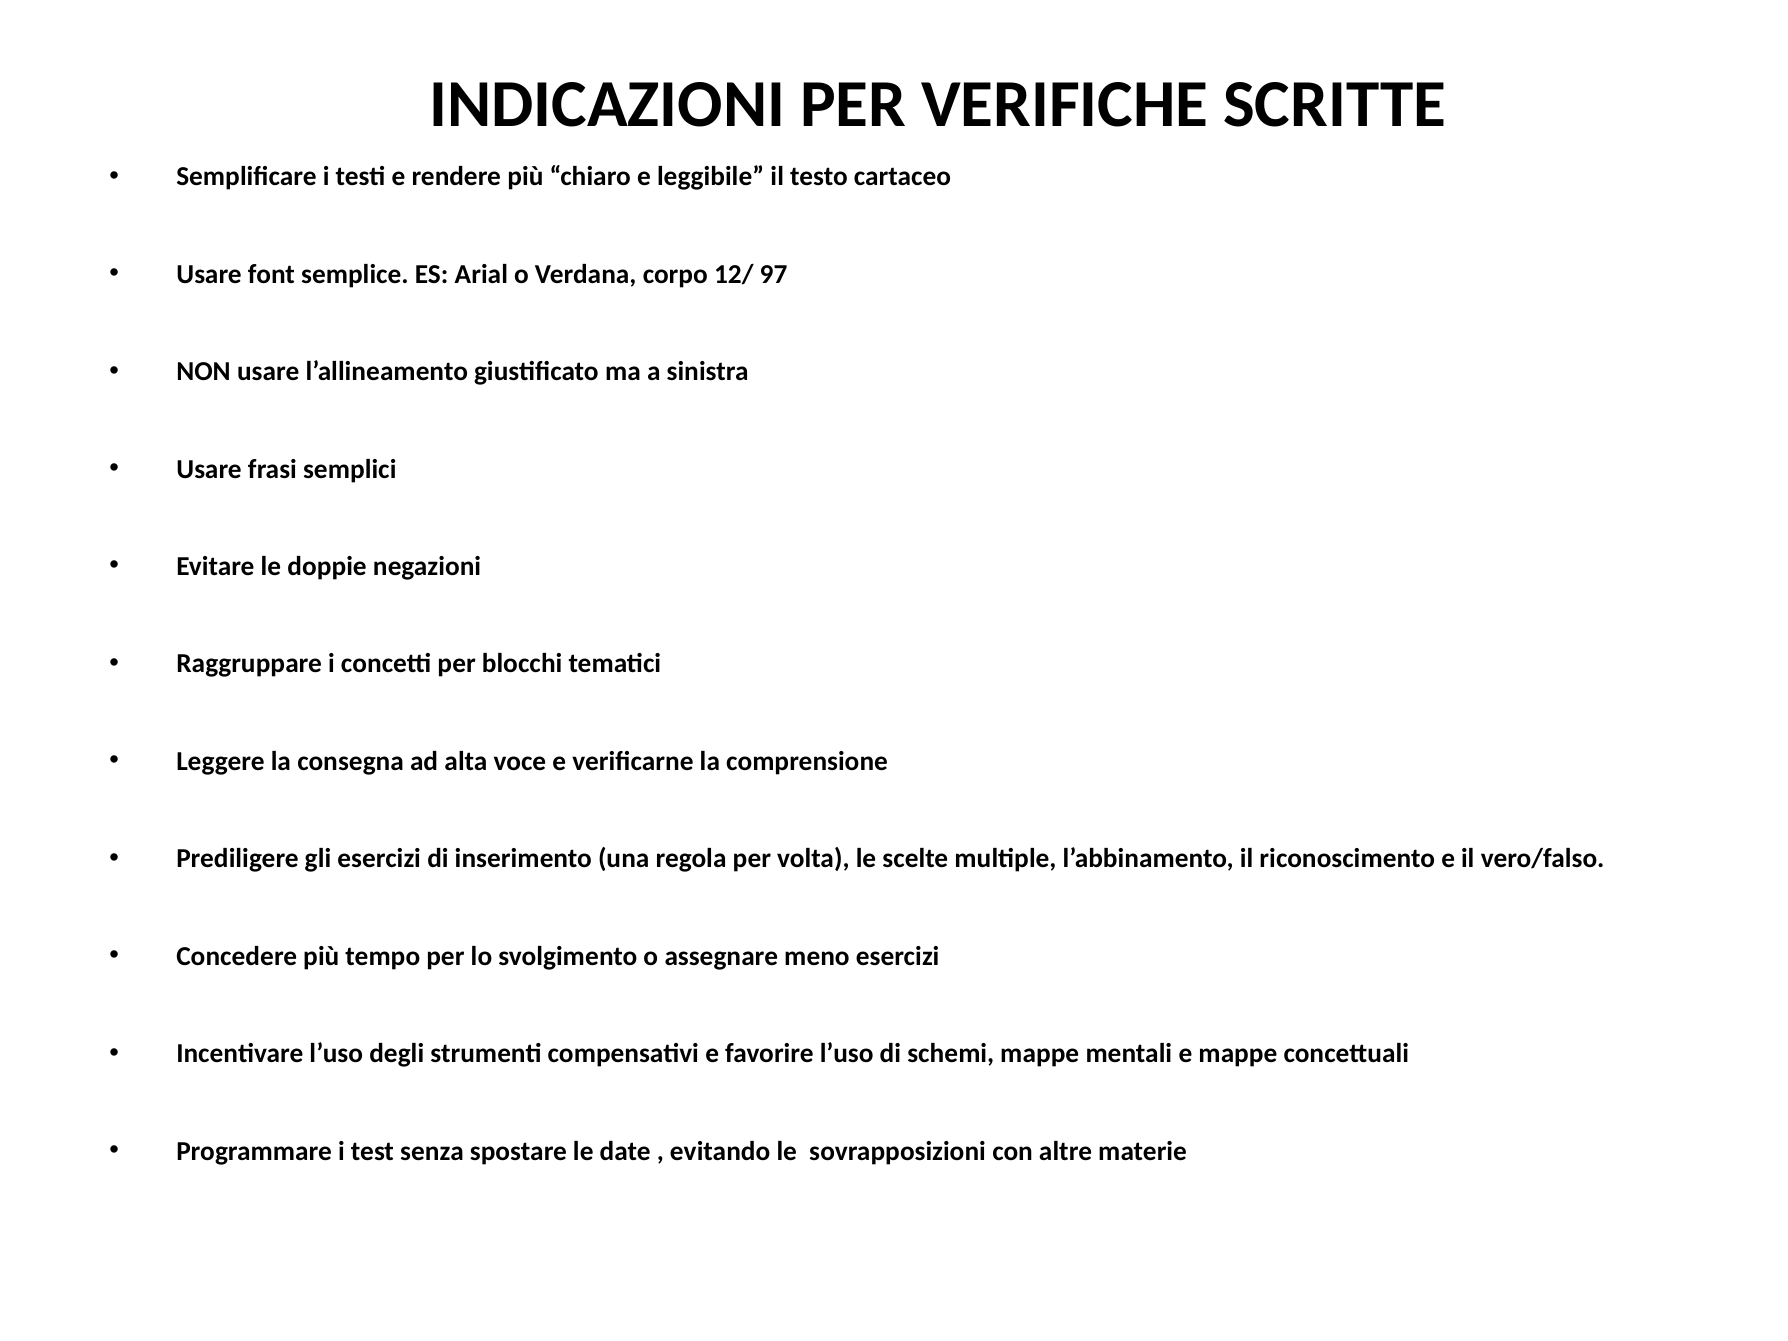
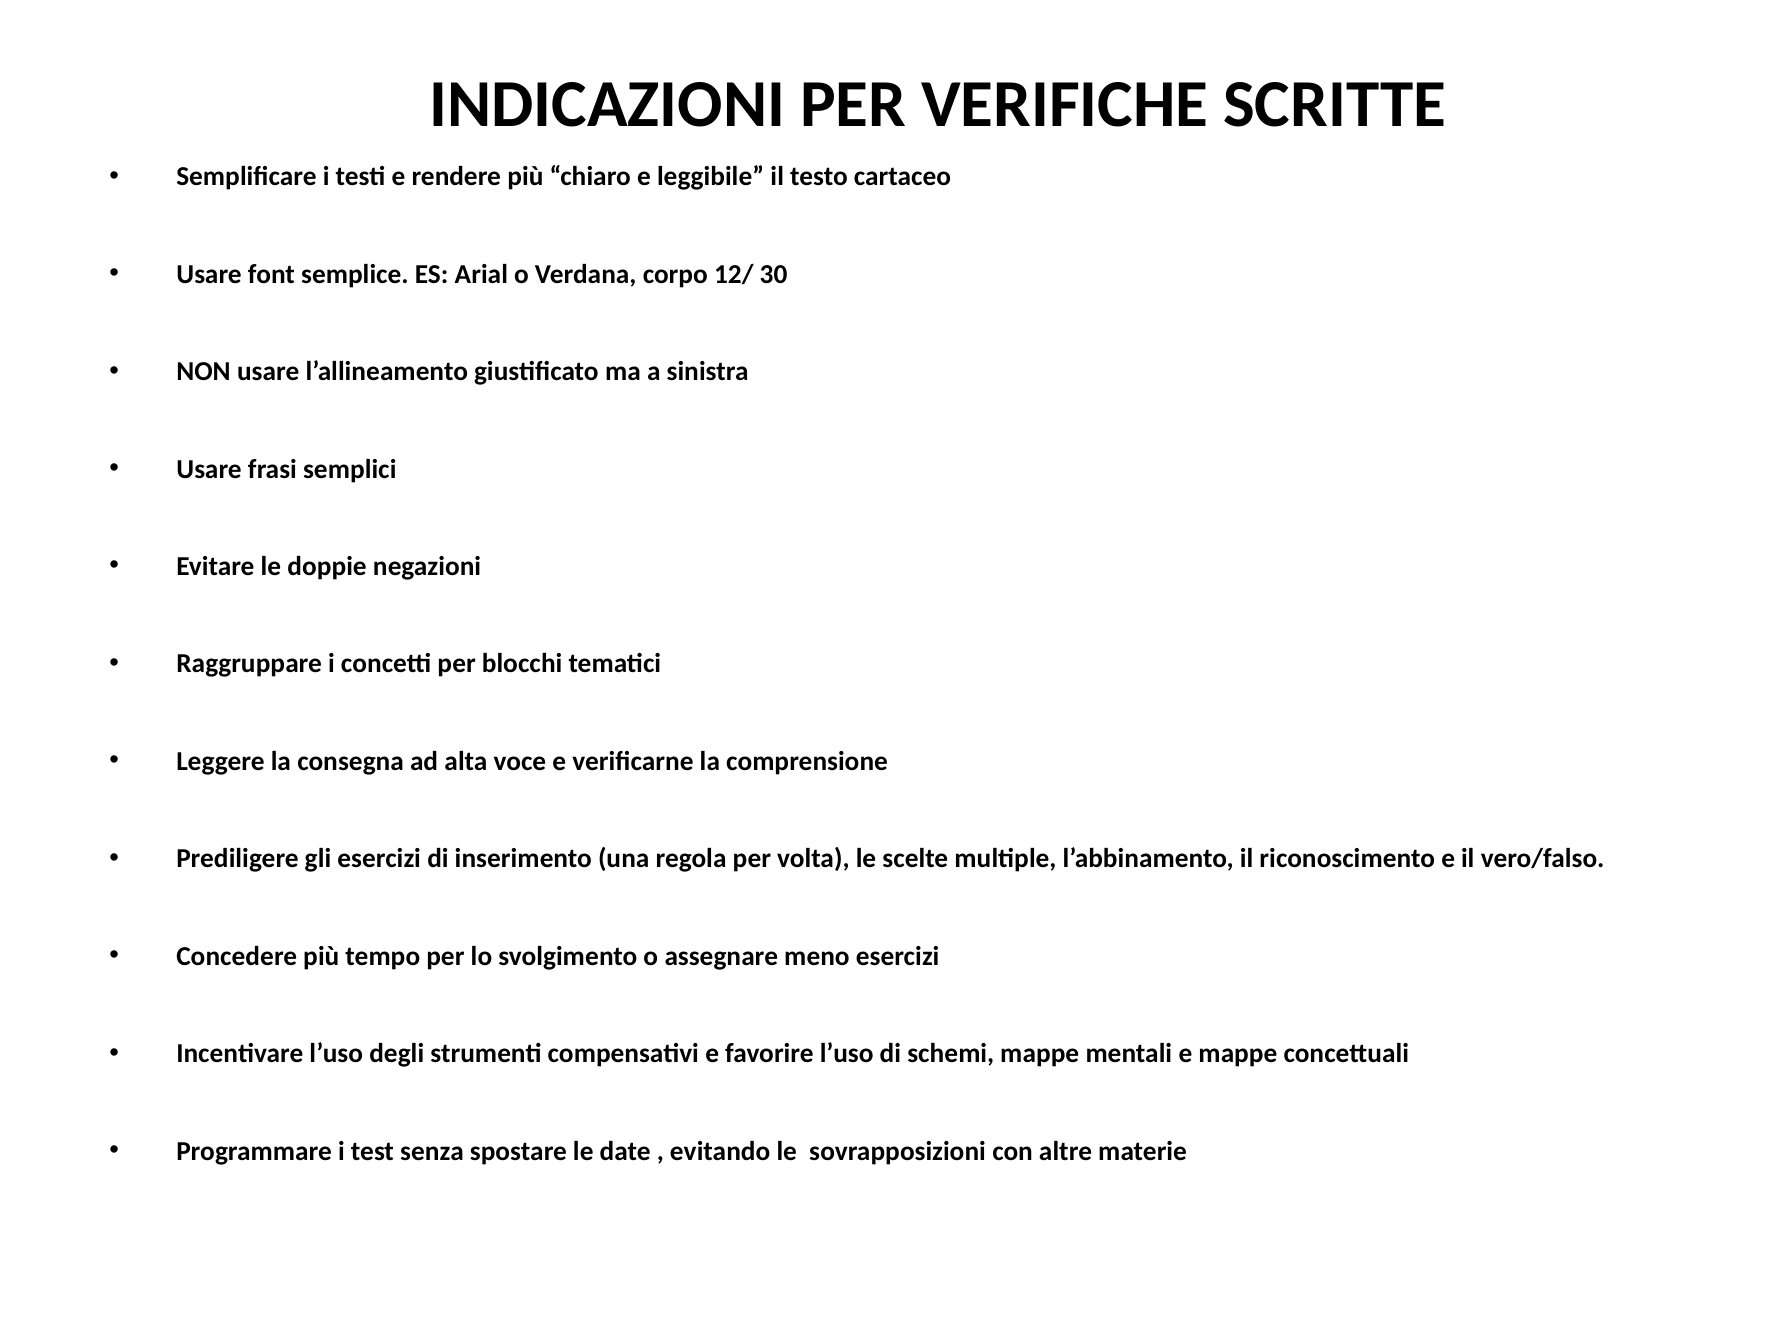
97: 97 -> 30
